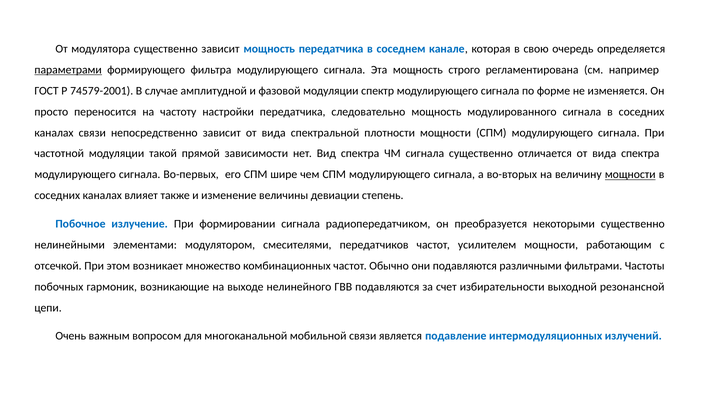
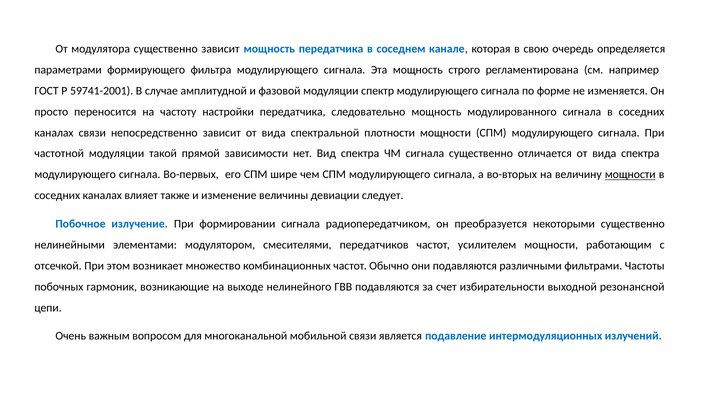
параметрами underline: present -> none
74579-2001: 74579-2001 -> 59741-2001
степень: степень -> следует
